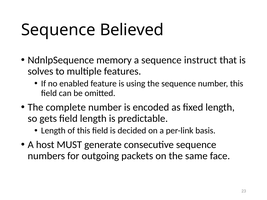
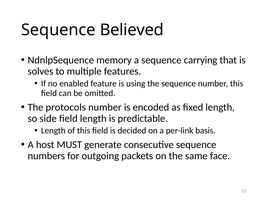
instruct: instruct -> carrying
complete: complete -> protocols
gets: gets -> side
